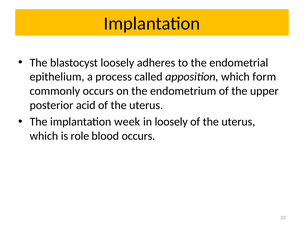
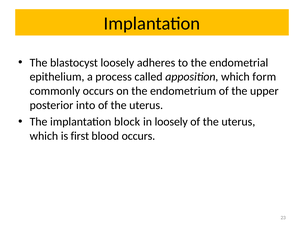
acid: acid -> into
week: week -> block
role: role -> first
